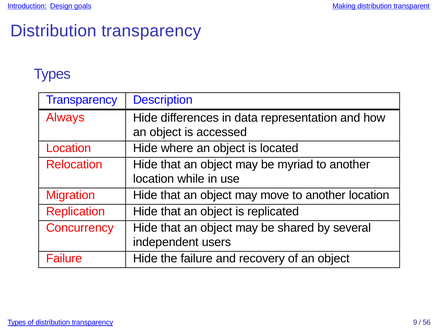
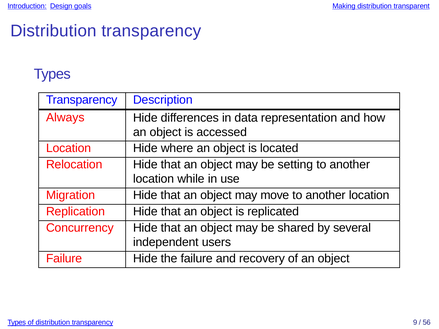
myriad: myriad -> setting
